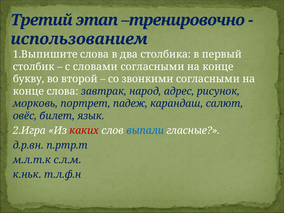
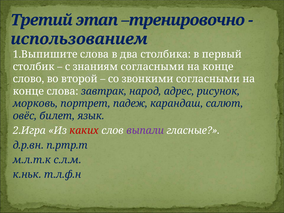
словами: словами -> знаниям
букву: букву -> слово
выпали colour: blue -> purple
